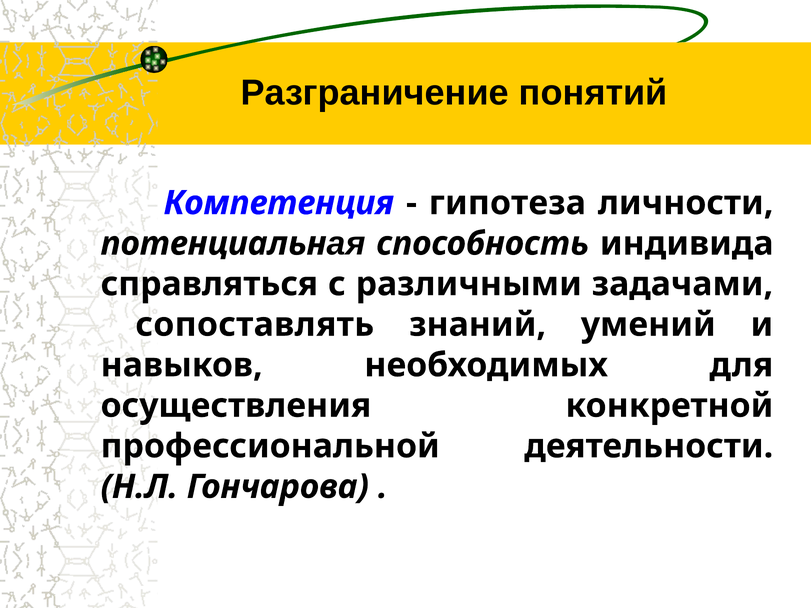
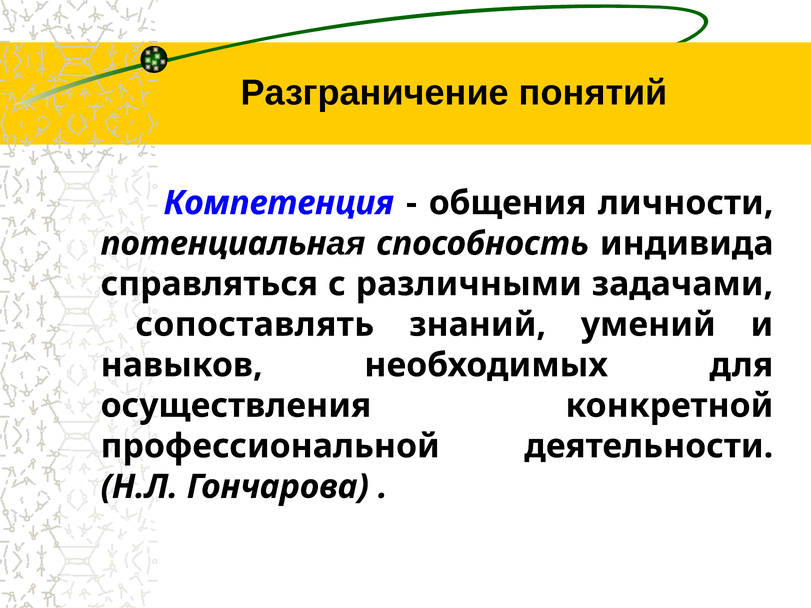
гипотеза: гипотеза -> общения
